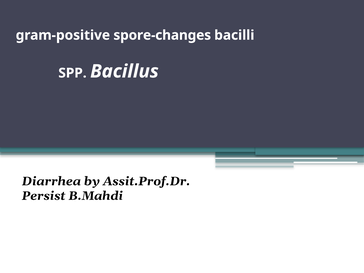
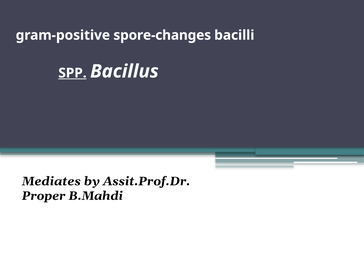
SPP underline: none -> present
Diarrhea: Diarrhea -> Mediates
Persist: Persist -> Proper
